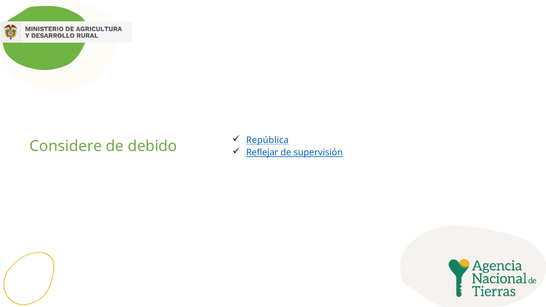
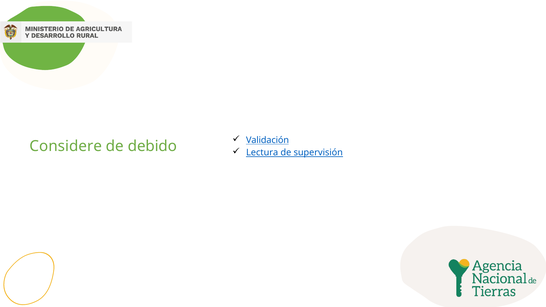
República: República -> Validación
Reflejar: Reflejar -> Lectura
